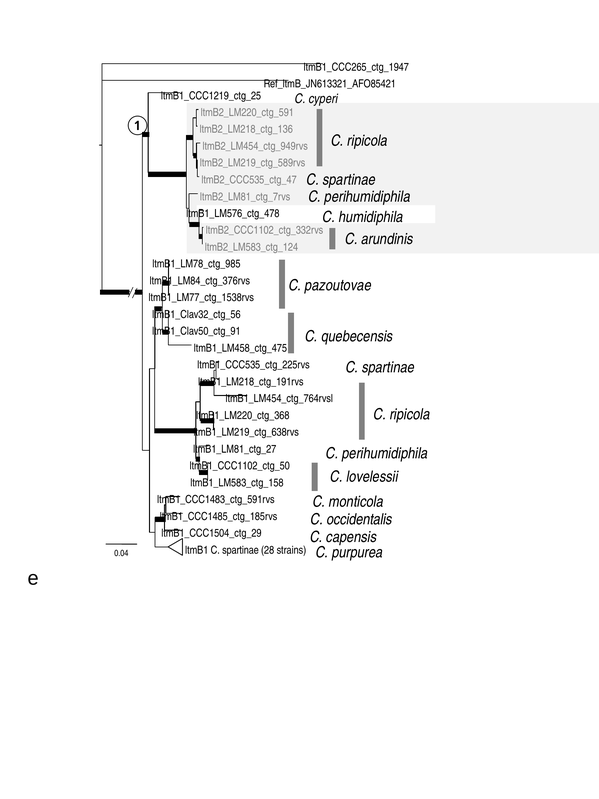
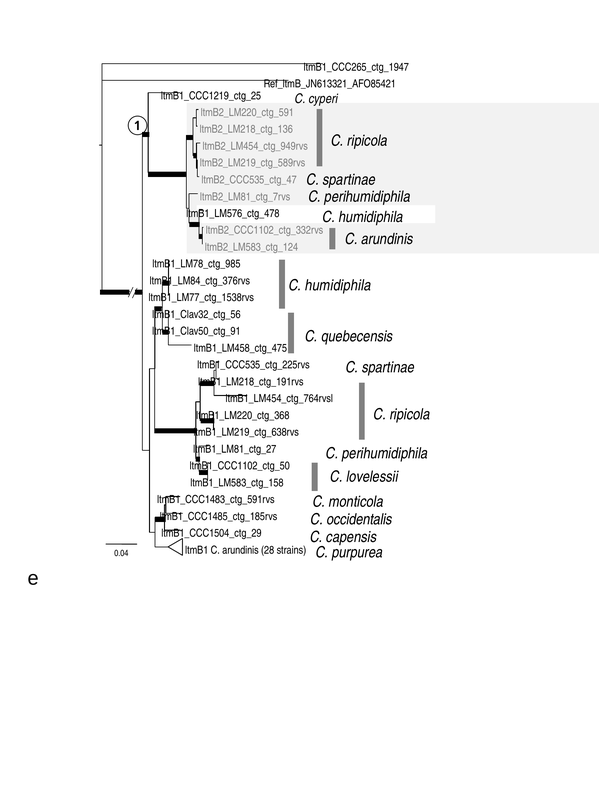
pazoutovae at (338, 285): pazoutovae -> humidiphila
ltmB1 C spartinae: spartinae -> arundinis
